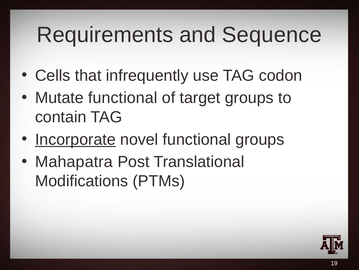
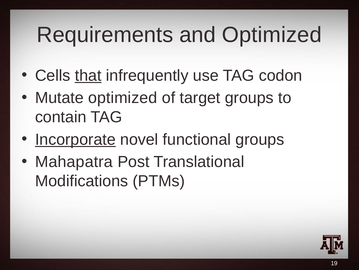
and Sequence: Sequence -> Optimized
that underline: none -> present
Mutate functional: functional -> optimized
